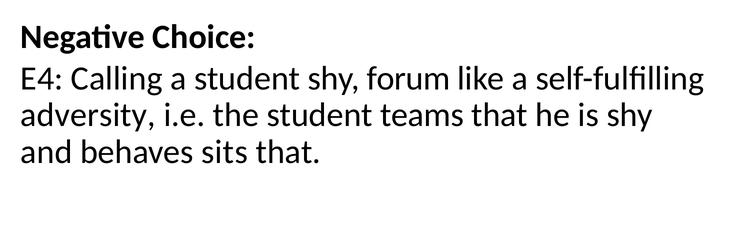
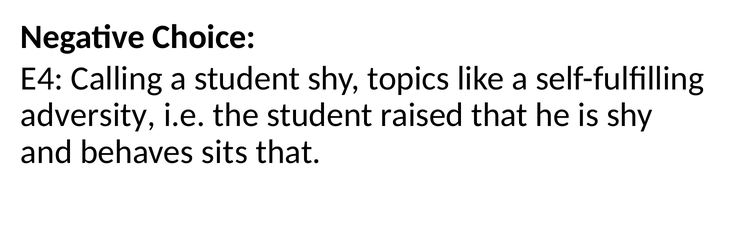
forum: forum -> topics
teams: teams -> raised
